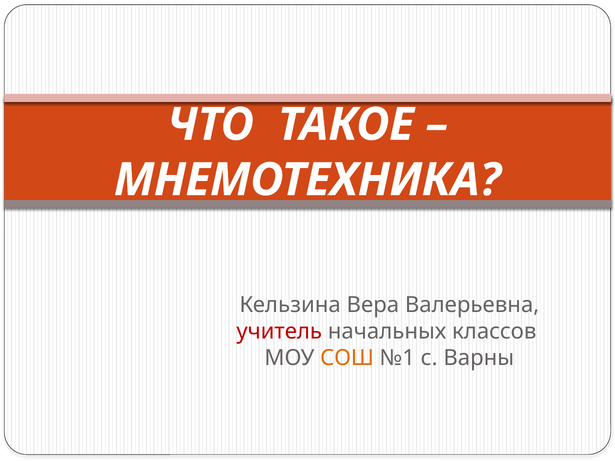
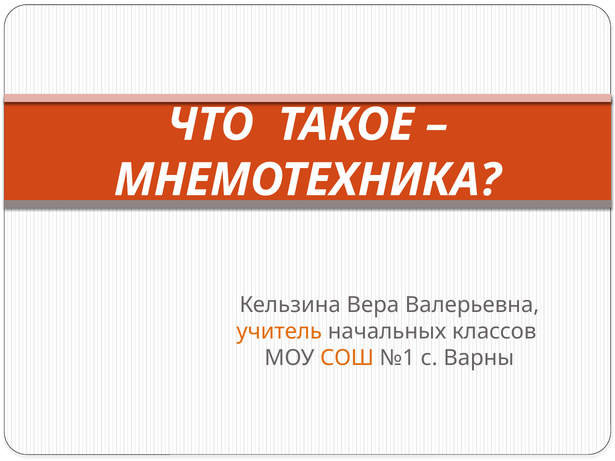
учитель colour: red -> orange
